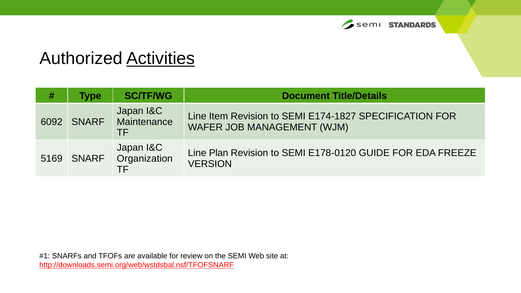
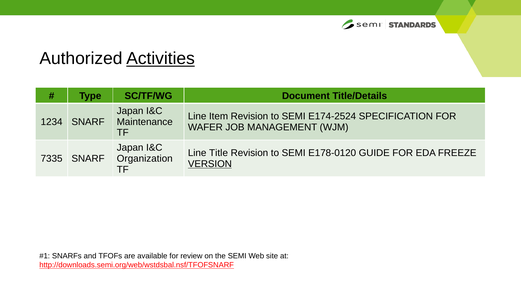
E174-1827: E174-1827 -> E174-2524
6092: 6092 -> 1234
Plan: Plan -> Title
5169: 5169 -> 7335
VERSION underline: none -> present
